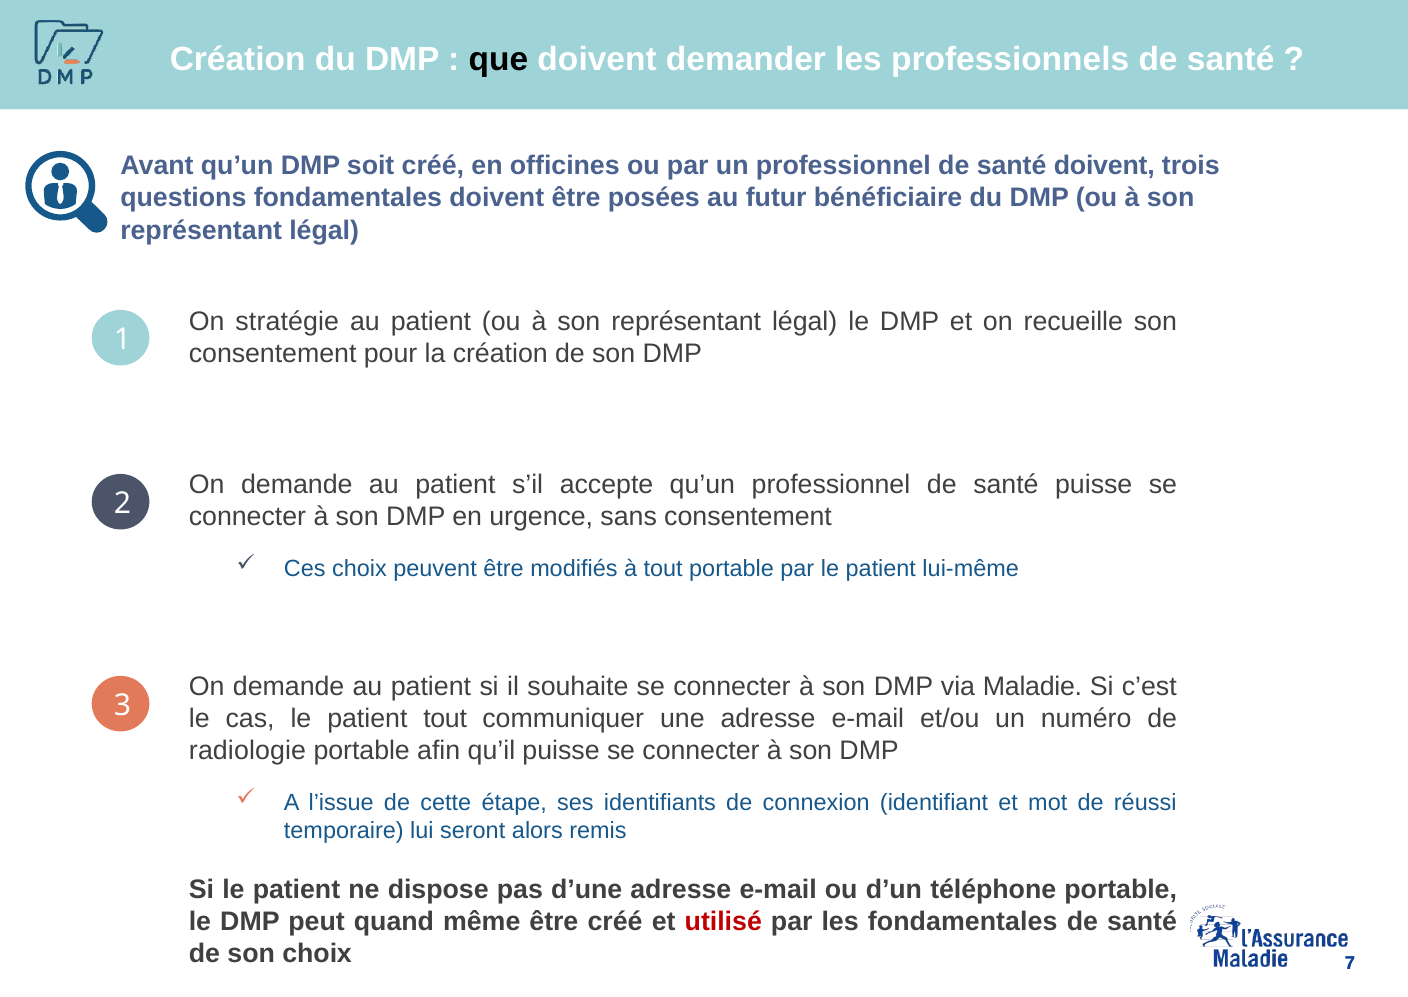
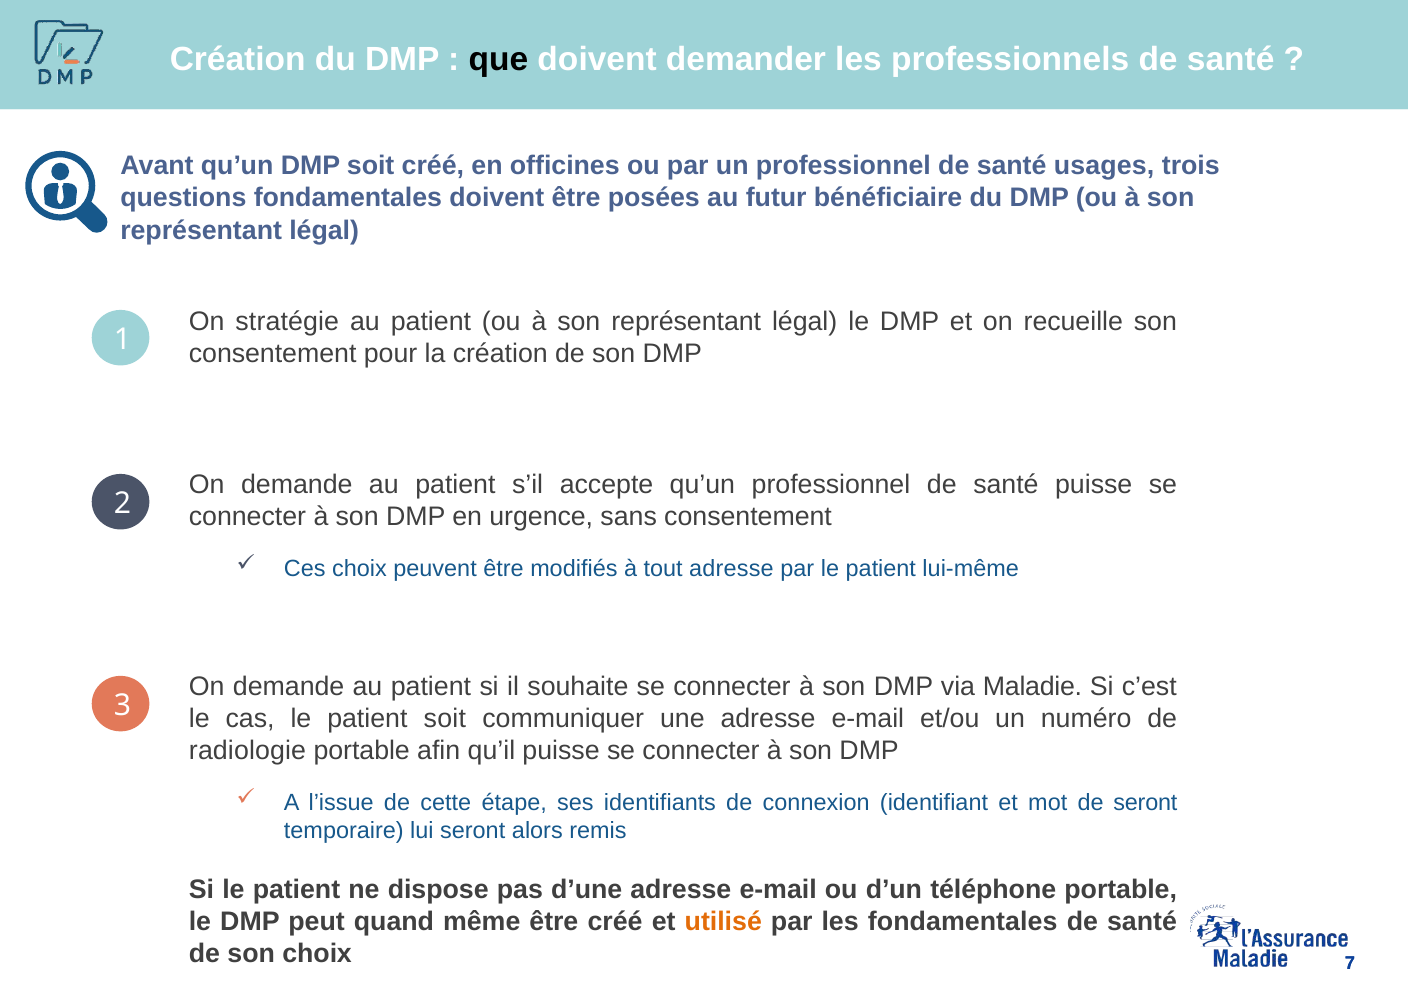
santé doivent: doivent -> usages
tout portable: portable -> adresse
patient tout: tout -> soit
de réussi: réussi -> seront
utilisé colour: red -> orange
